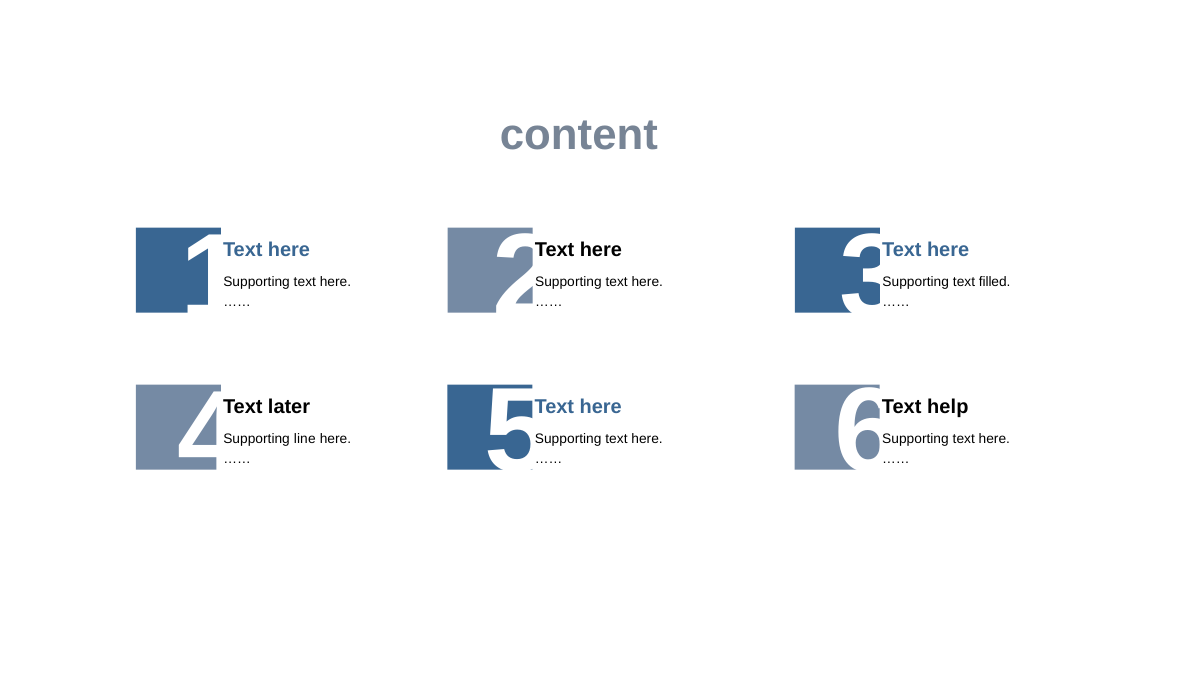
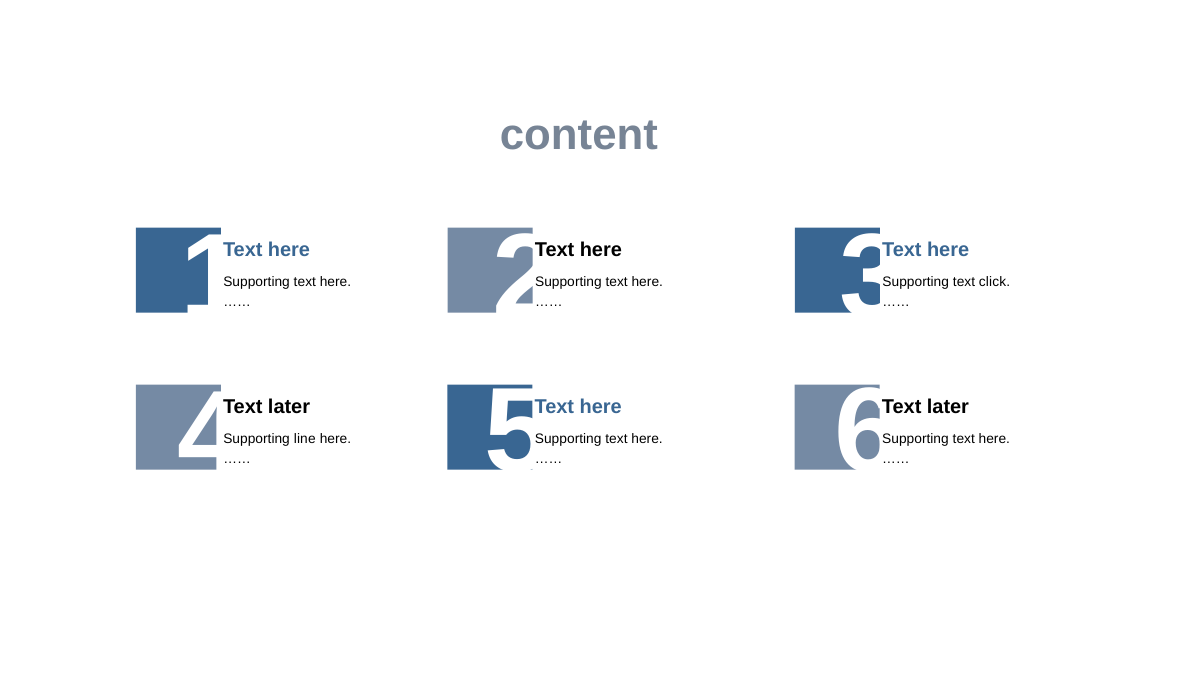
filled: filled -> click
help at (948, 407): help -> later
